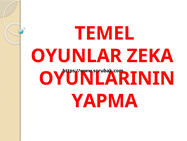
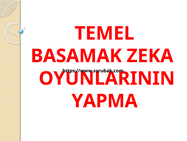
OYUNLAR: OYUNLAR -> BASAMAK
